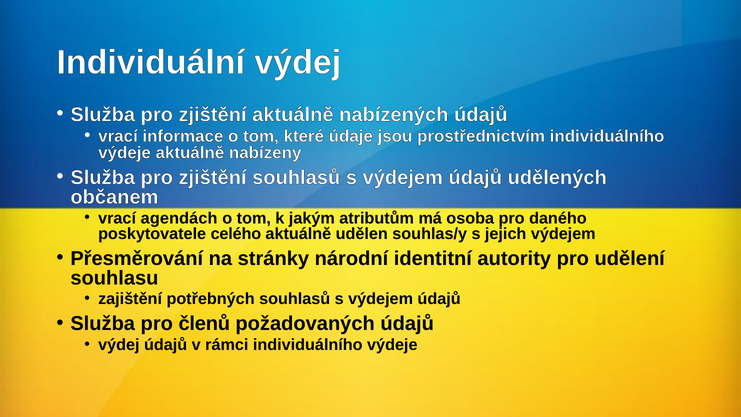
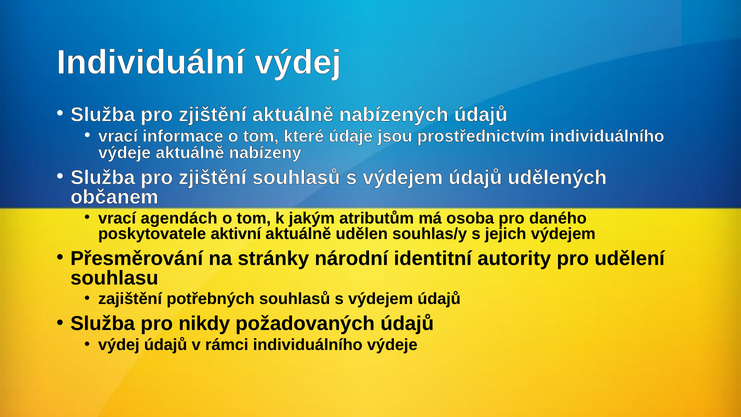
celého: celého -> aktivní
členů: členů -> nikdy
